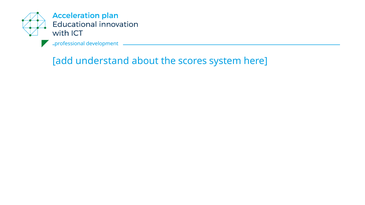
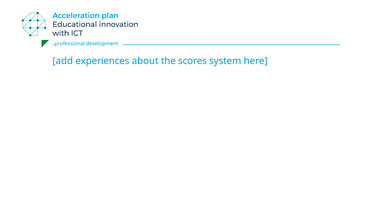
understand: understand -> experiences
